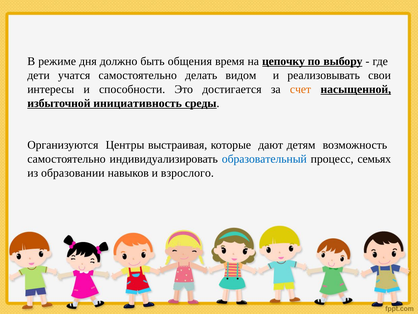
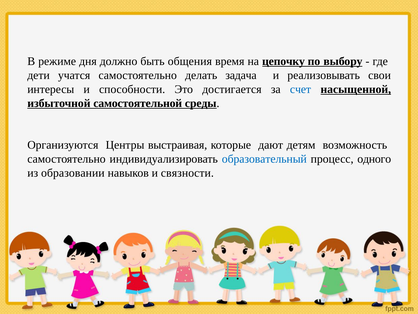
видом: видом -> задача
счет colour: orange -> blue
инициативность: инициативность -> самостоятельной
семьях: семьях -> одного
взрослого: взрослого -> связности
